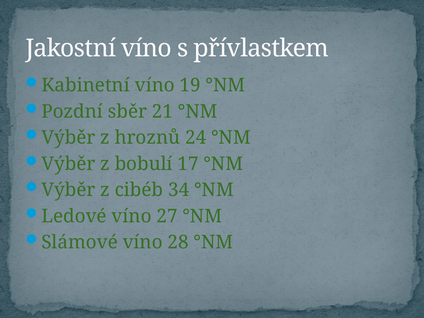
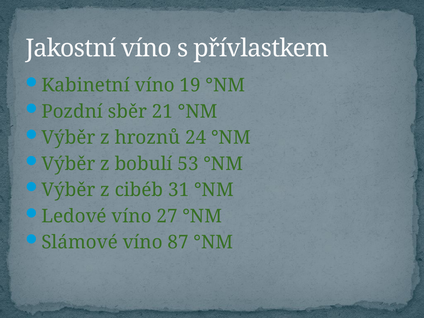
17: 17 -> 53
34: 34 -> 31
28: 28 -> 87
